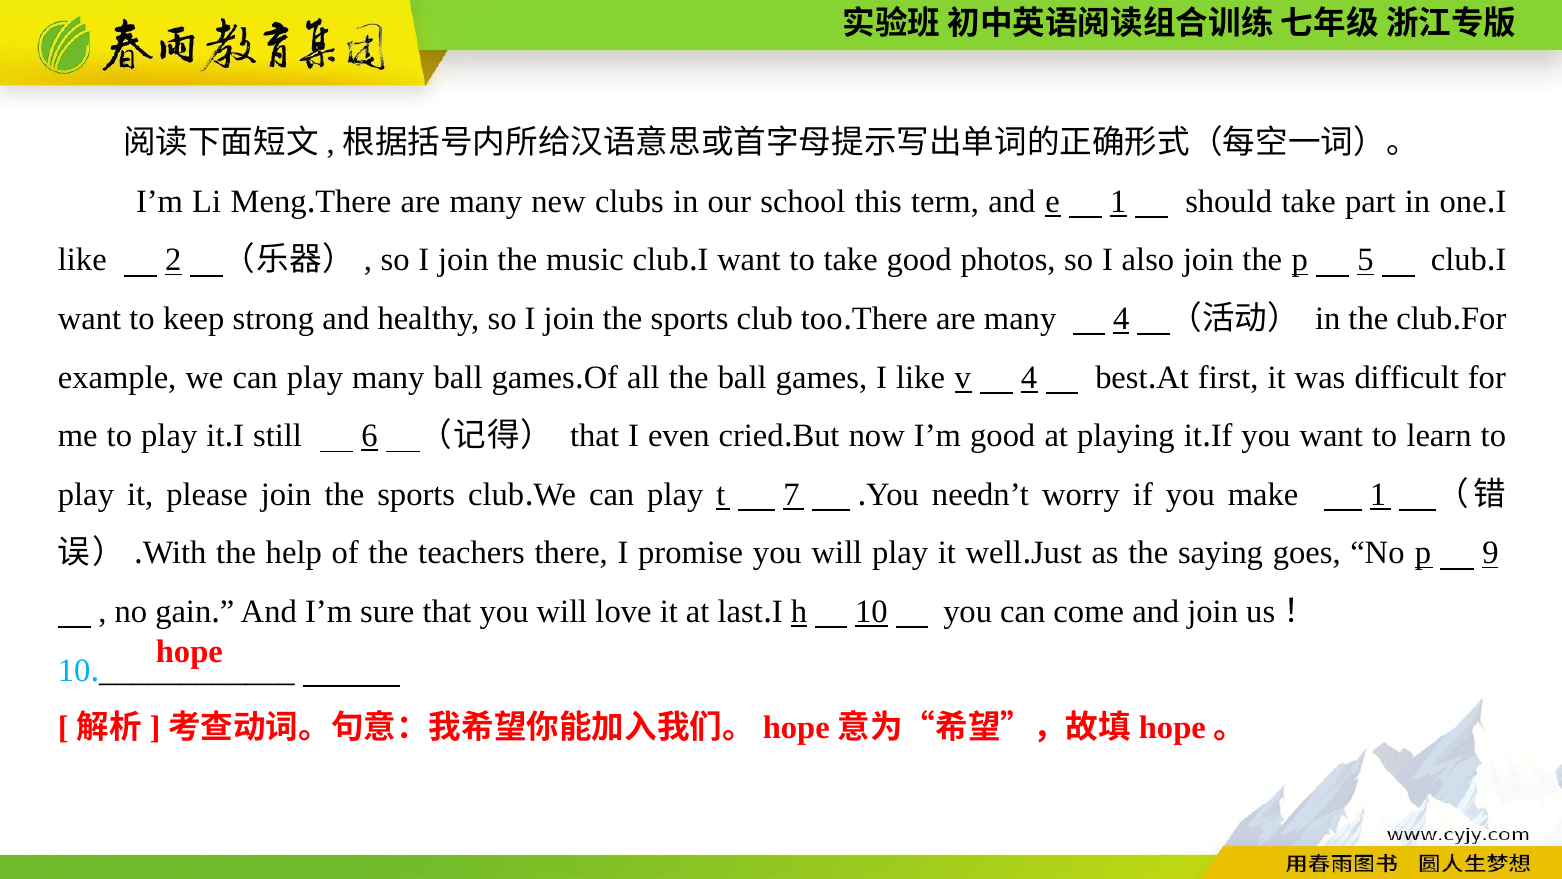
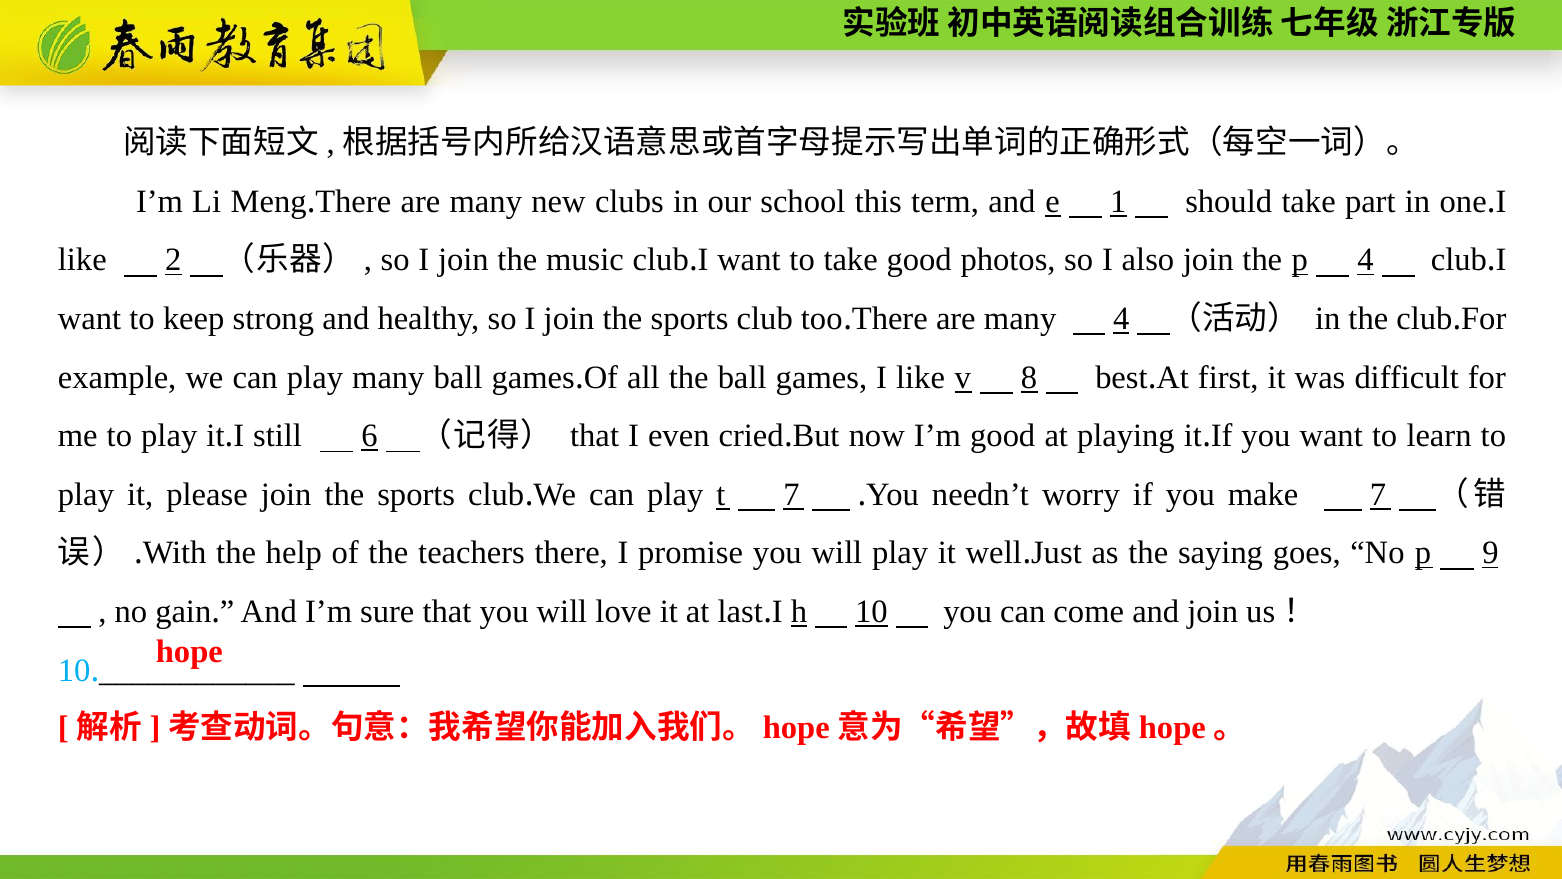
p 5: 5 -> 4
v 4: 4 -> 8
make 1: 1 -> 7
